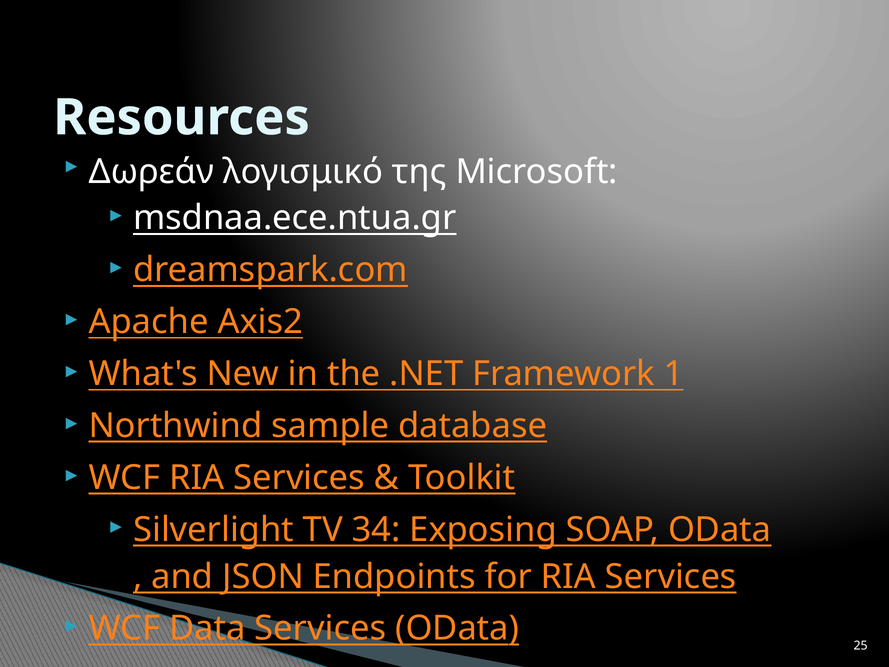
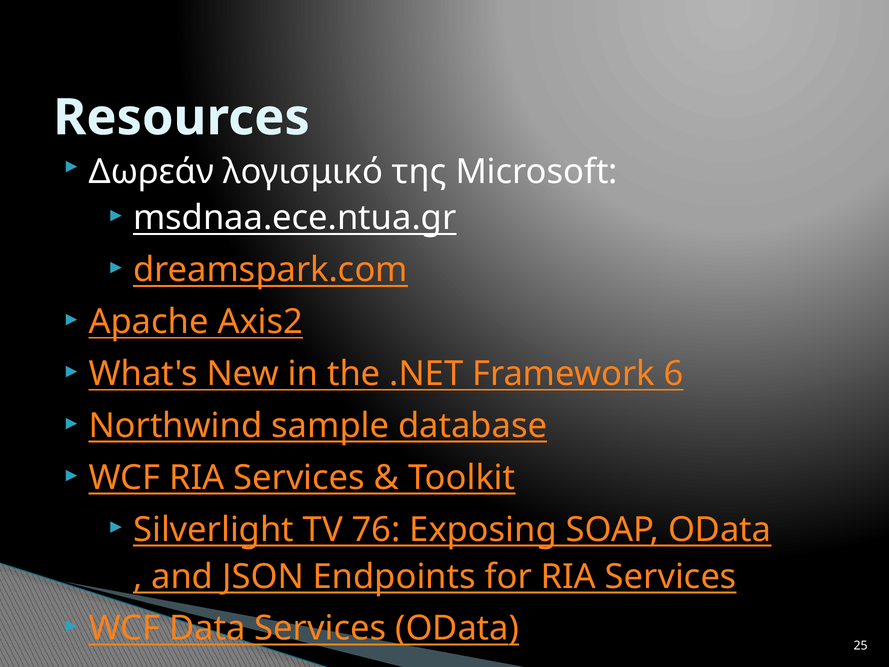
1: 1 -> 6
34: 34 -> 76
